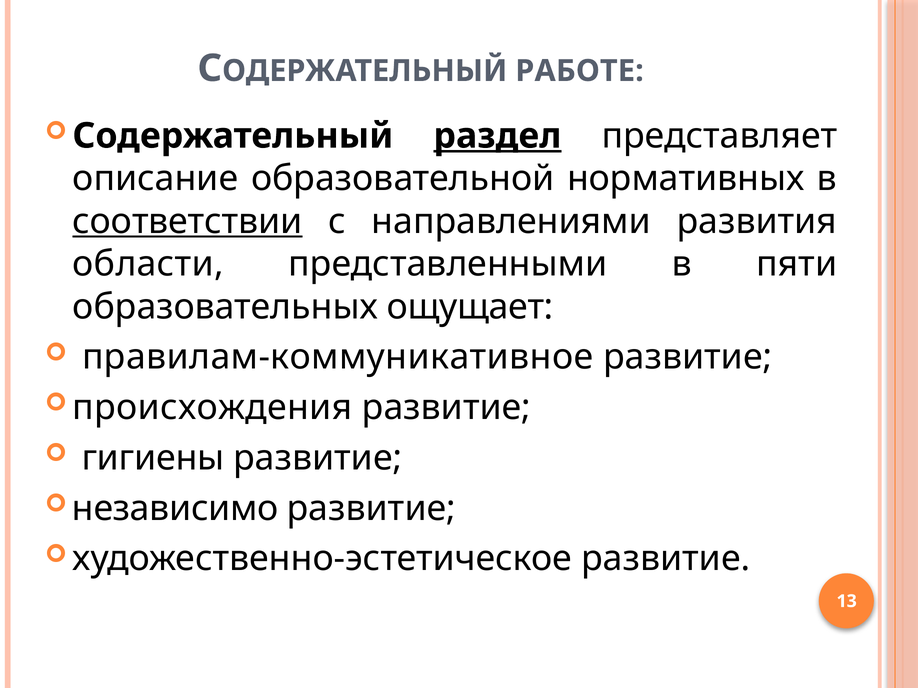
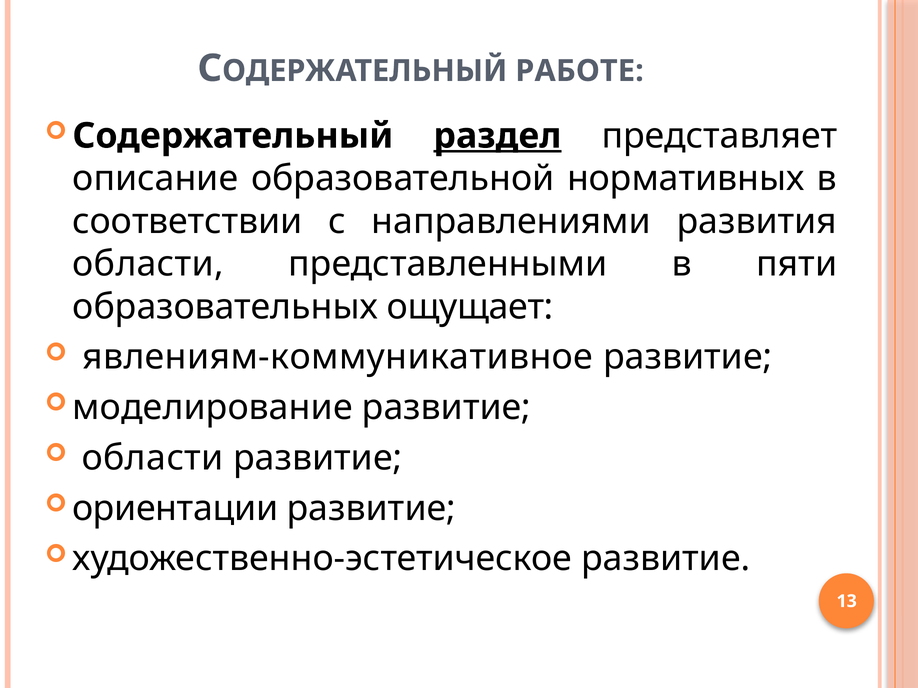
соответствии underline: present -> none
правилам-коммуникативное: правилам-коммуникативное -> явлениям-коммуникативное
происхождения: происхождения -> моделирование
гигиены at (153, 458): гигиены -> области
независимо: независимо -> ориентации
